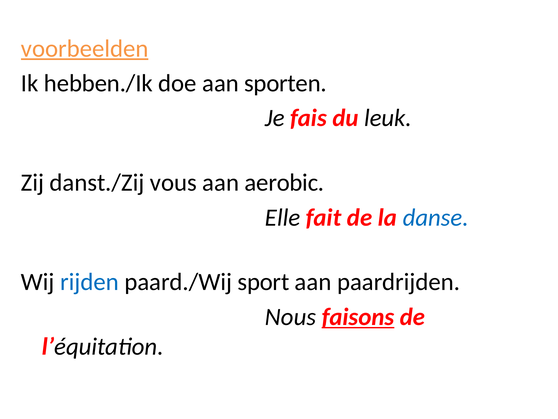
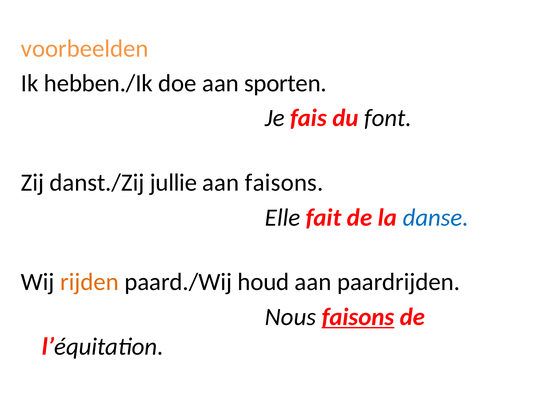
voorbeelden underline: present -> none
leuk: leuk -> font
vous: vous -> jullie
aan aerobic: aerobic -> faisons
rijden colour: blue -> orange
sport: sport -> houd
